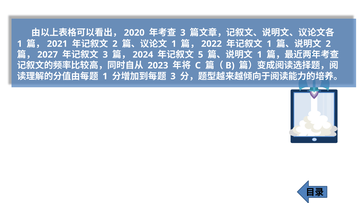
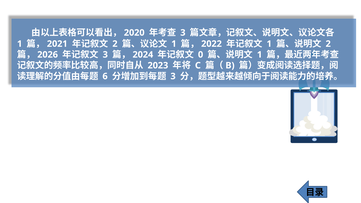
2027: 2027 -> 2026
5: 5 -> 0
1 at (105, 76): 1 -> 6
